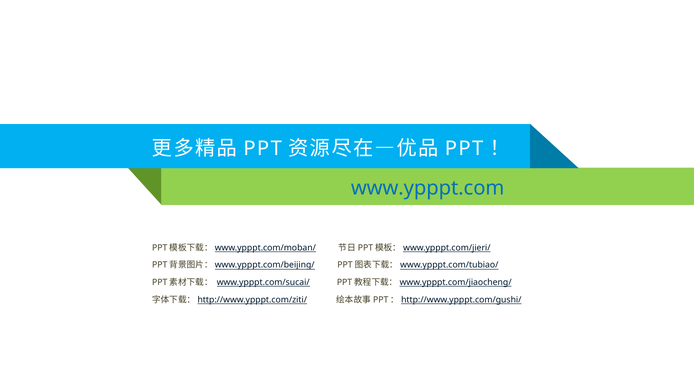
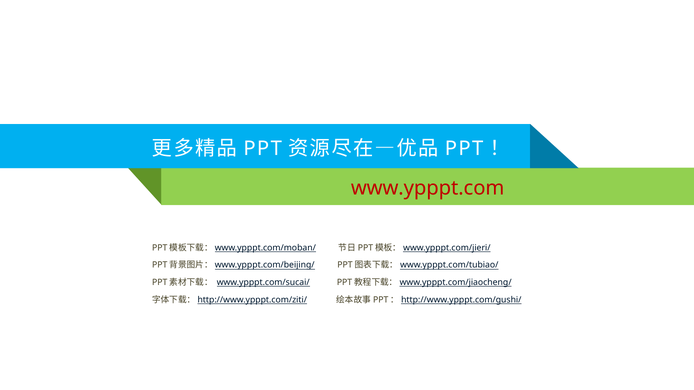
www.ypppt.com colour: blue -> red
